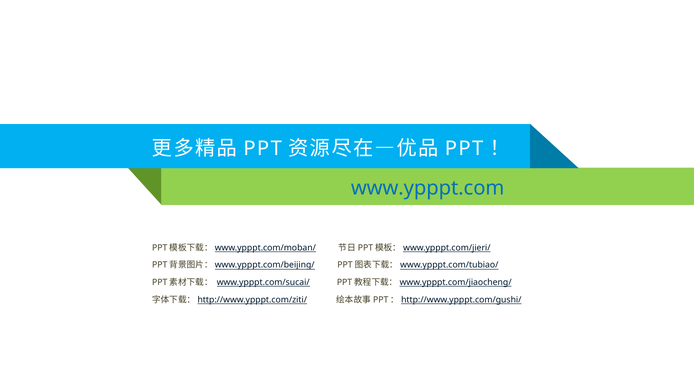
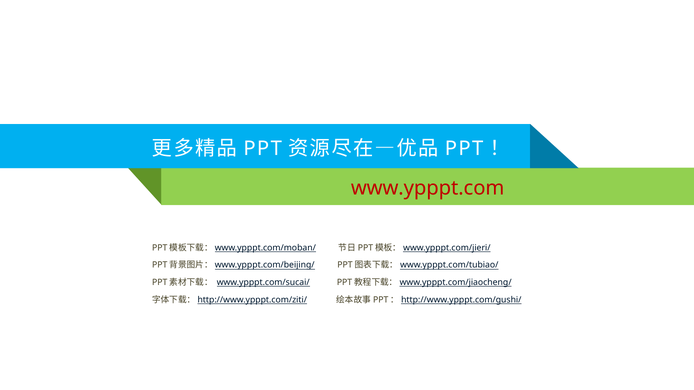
www.ypppt.com colour: blue -> red
